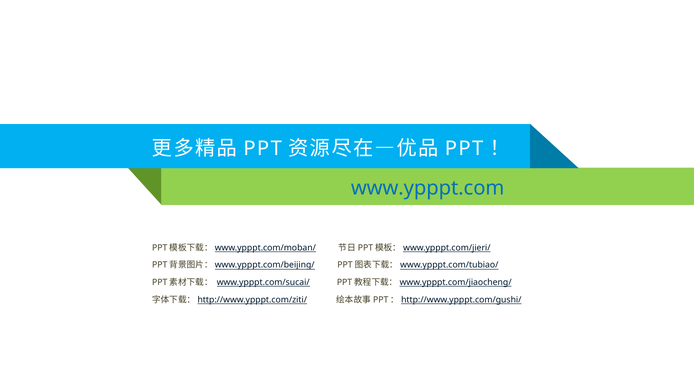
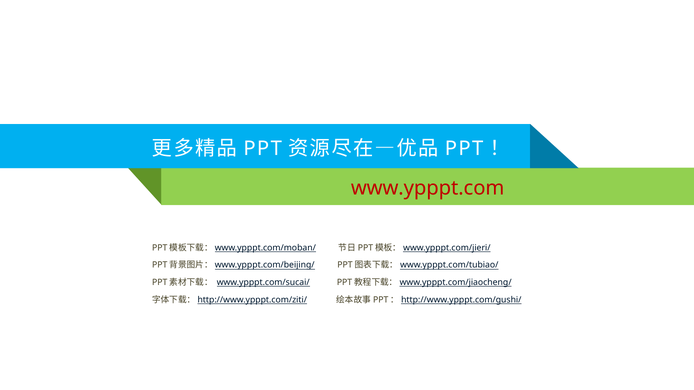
www.ypppt.com colour: blue -> red
